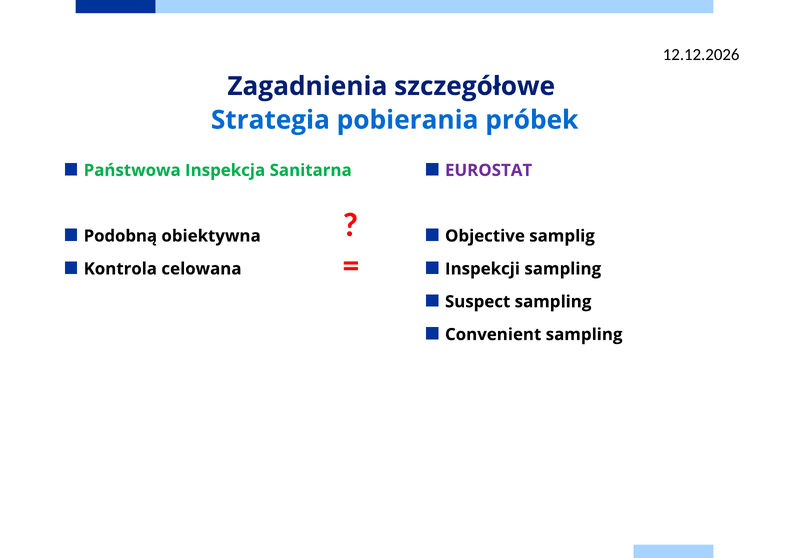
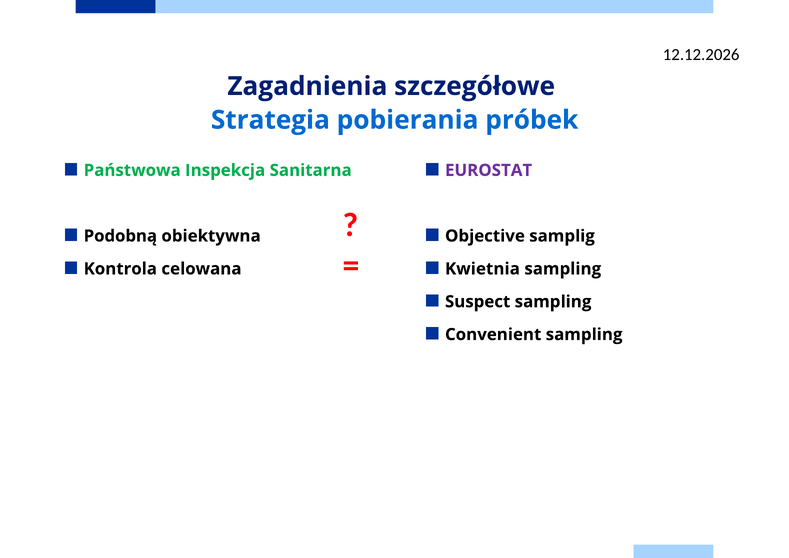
Inspekcji: Inspekcji -> Kwietnia
